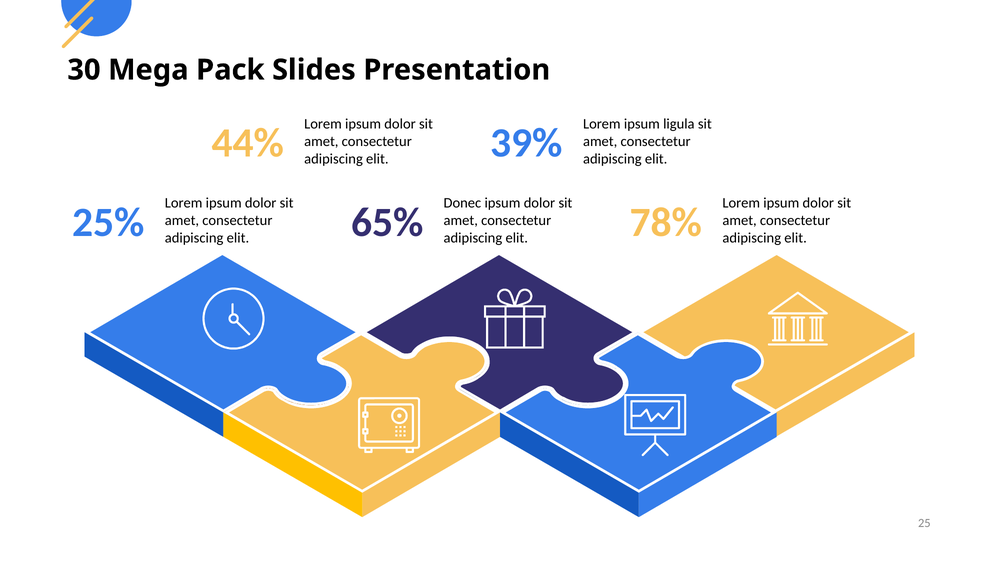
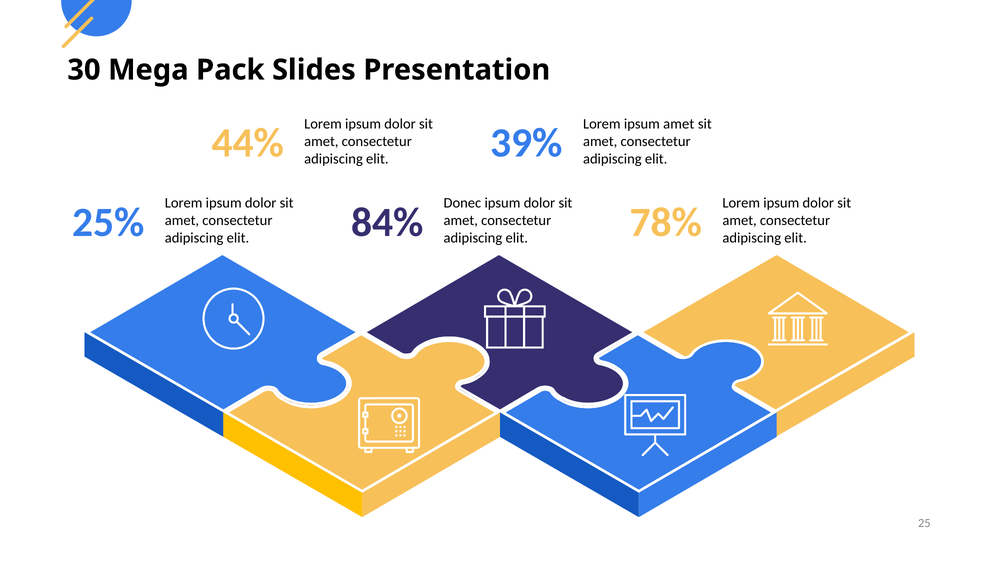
ipsum ligula: ligula -> amet
65%: 65% -> 84%
